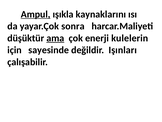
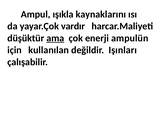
Ampul underline: present -> none
sonra: sonra -> vardır
kulelerin: kulelerin -> ampulün
sayesinde: sayesinde -> kullanılan
